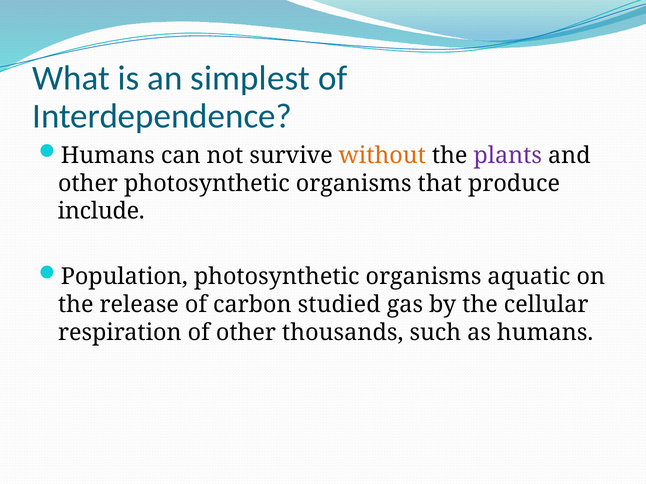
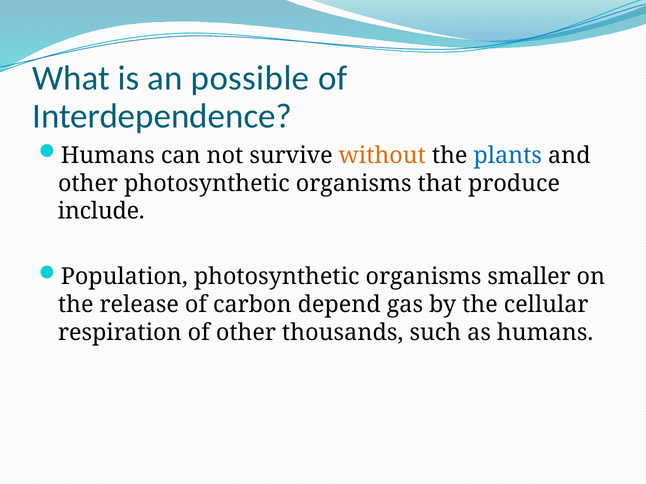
simplest: simplest -> possible
plants colour: purple -> blue
aquatic: aquatic -> smaller
studied: studied -> depend
